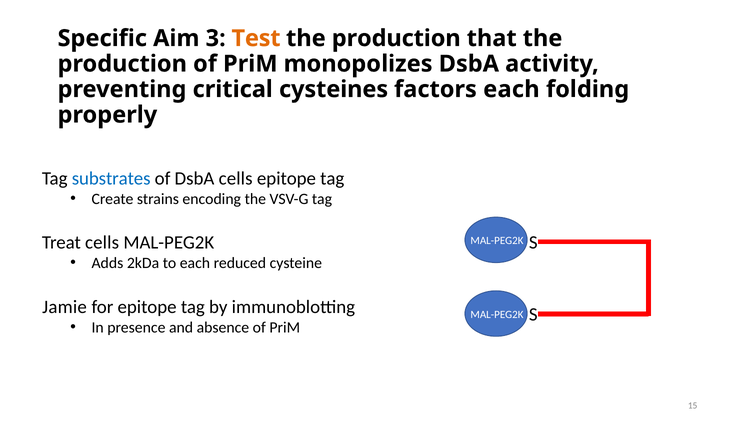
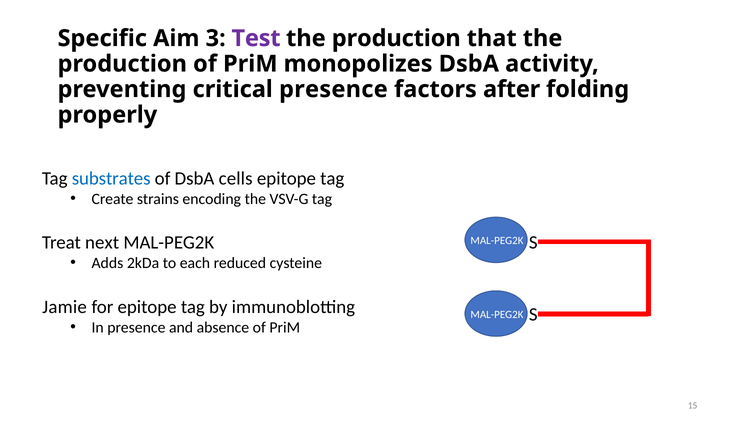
Test colour: orange -> purple
critical cysteines: cysteines -> presence
factors each: each -> after
Treat cells: cells -> next
